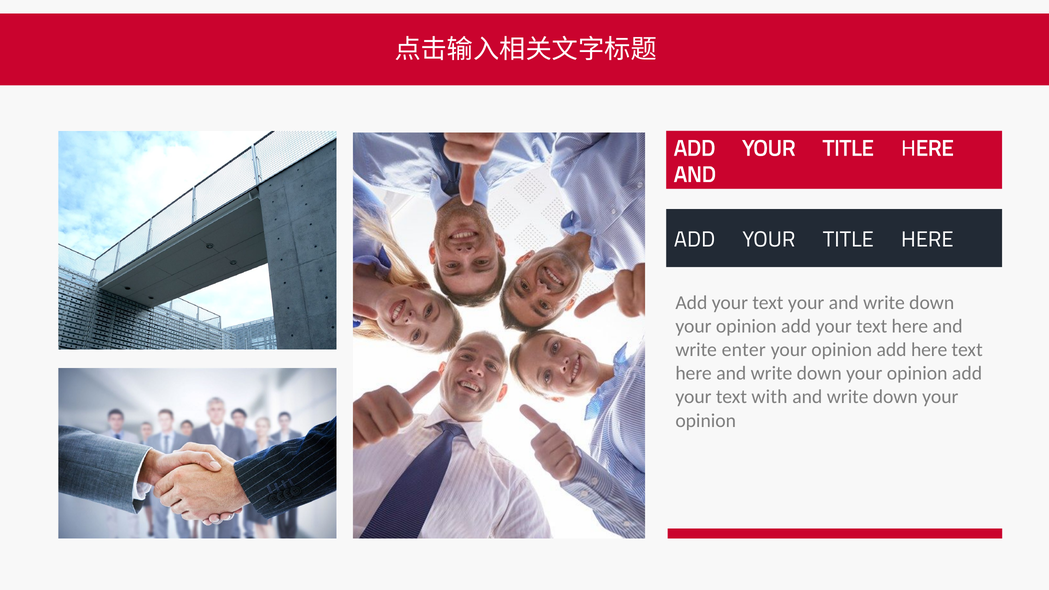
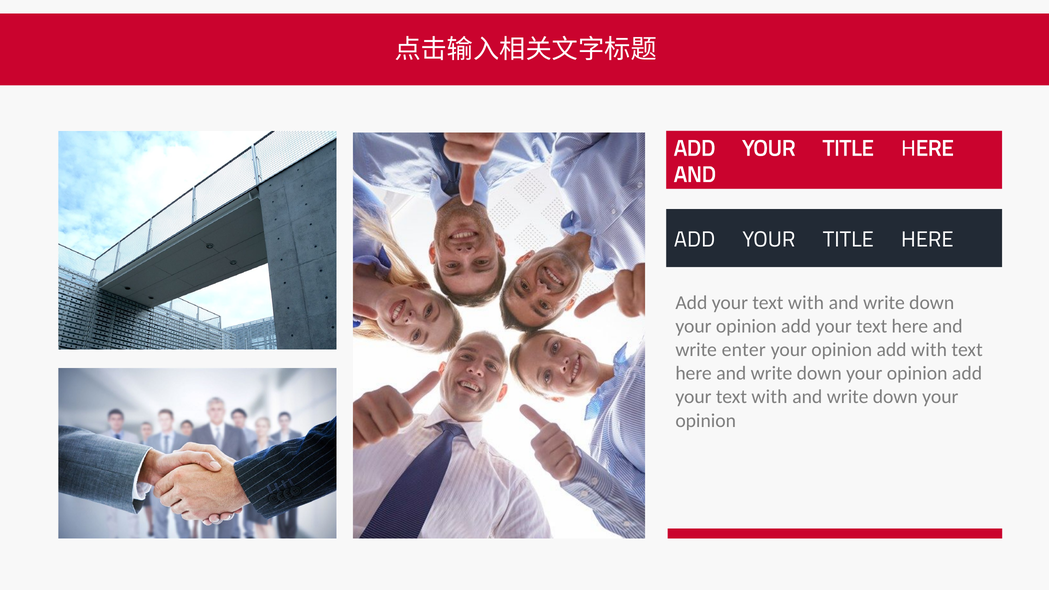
your at (806, 303): your -> with
add here: here -> with
